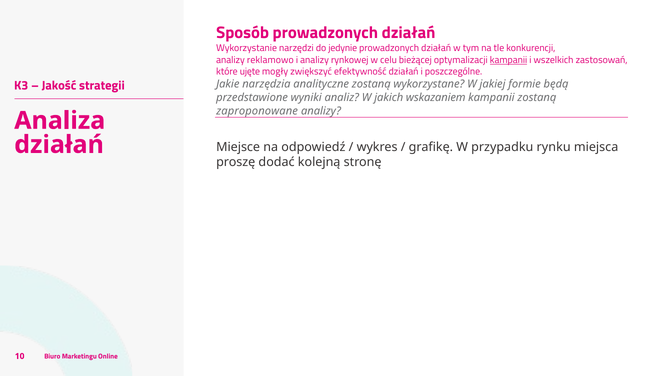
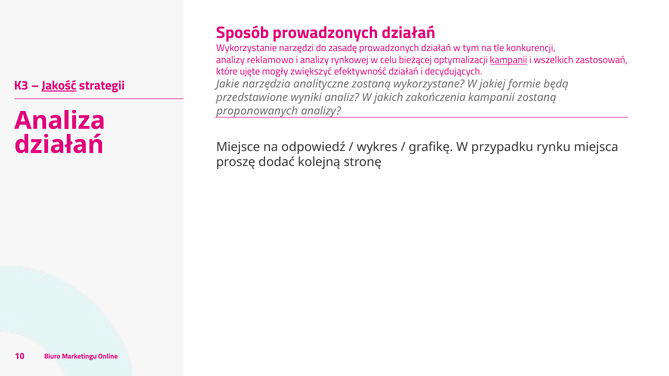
jedynie: jedynie -> zasadę
poszczególne: poszczególne -> decydujących
Jakość underline: none -> present
wskazaniem: wskazaniem -> zakończenia
zaproponowane: zaproponowane -> proponowanych
